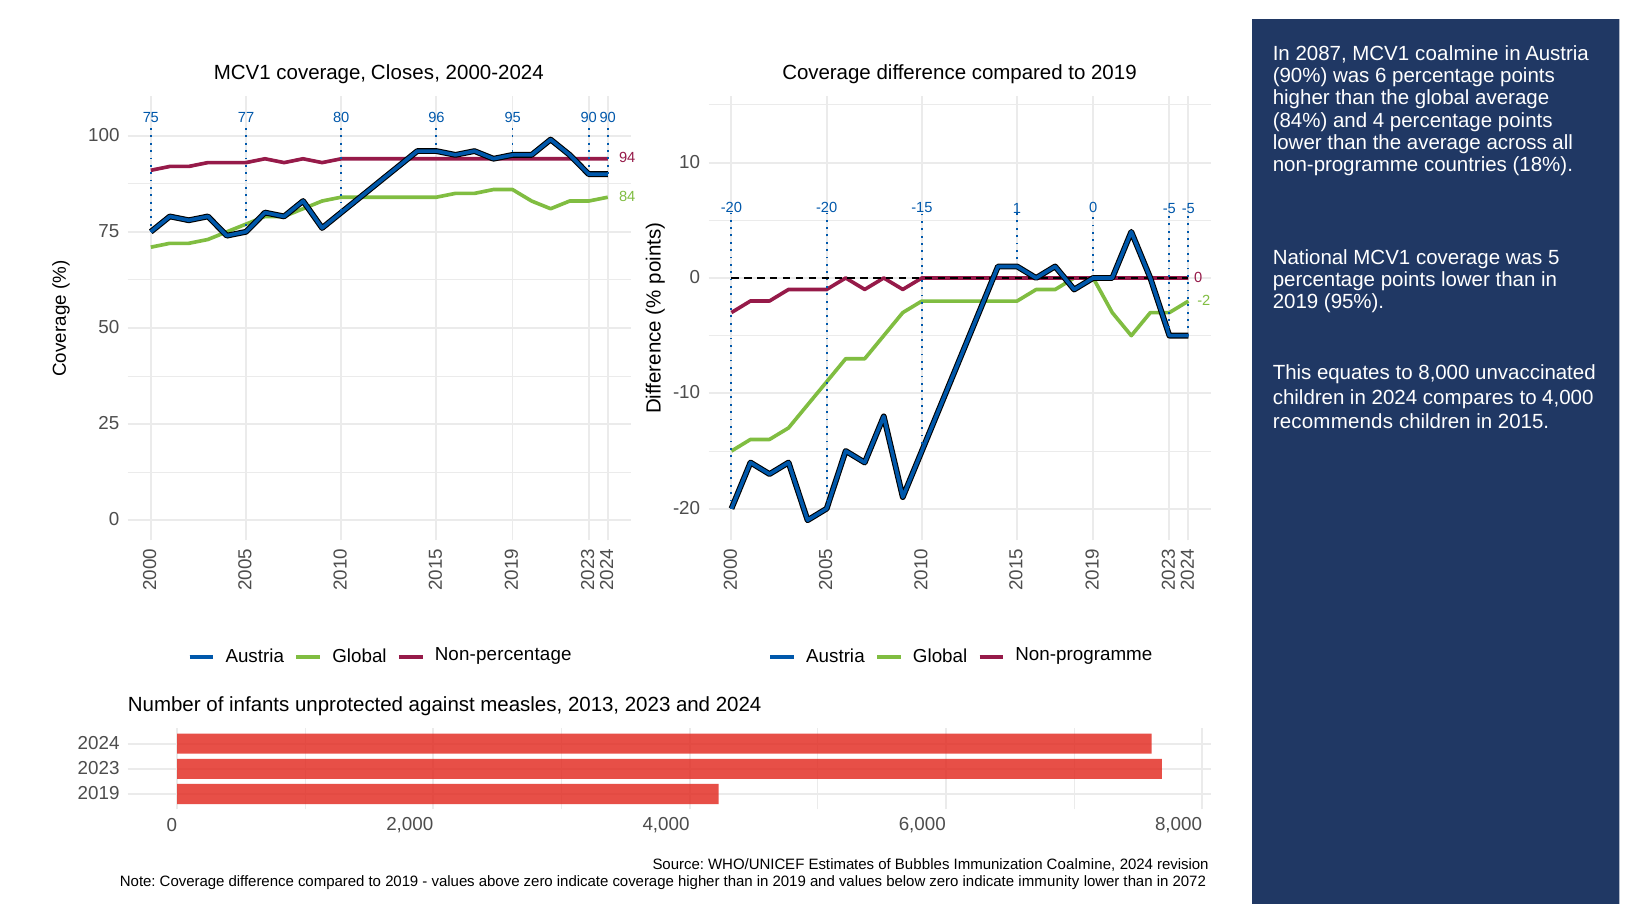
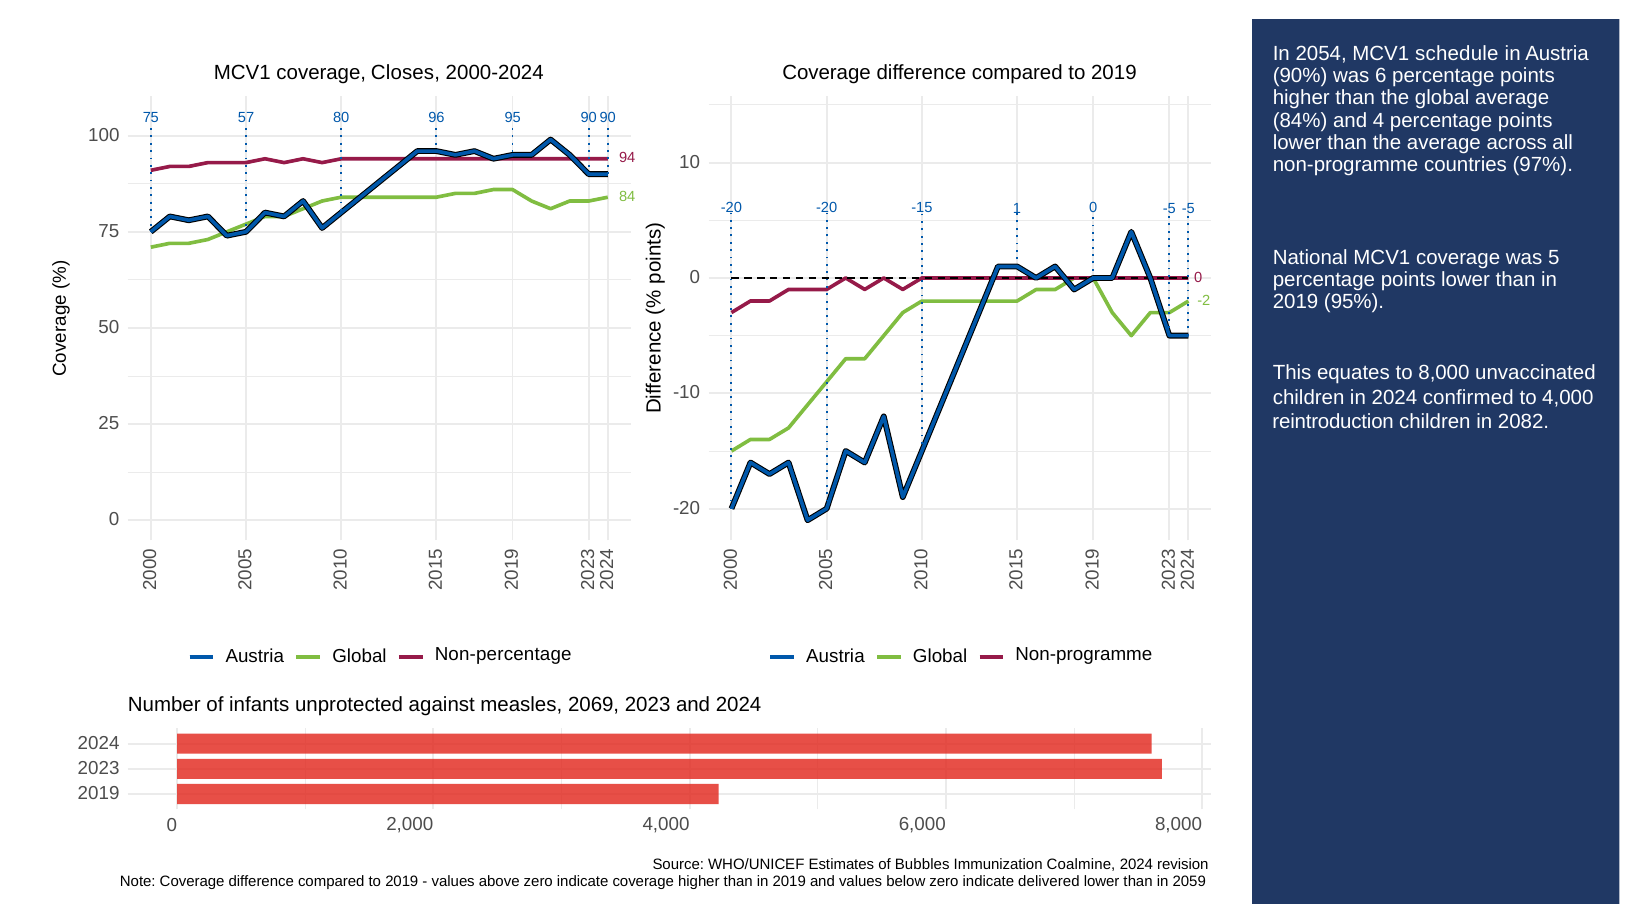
2087: 2087 -> 2054
MCV1 coalmine: coalmine -> schedule
77: 77 -> 57
18%: 18% -> 97%
compares: compares -> confirmed
recommends: recommends -> reintroduction
2015: 2015 -> 2082
2013: 2013 -> 2069
immunity: immunity -> delivered
2072: 2072 -> 2059
